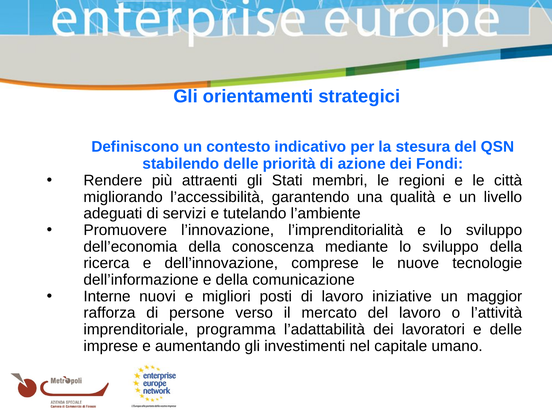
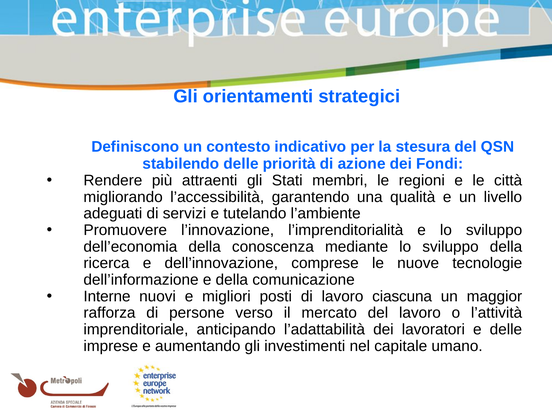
iniziative: iniziative -> ciascuna
programma: programma -> anticipando
